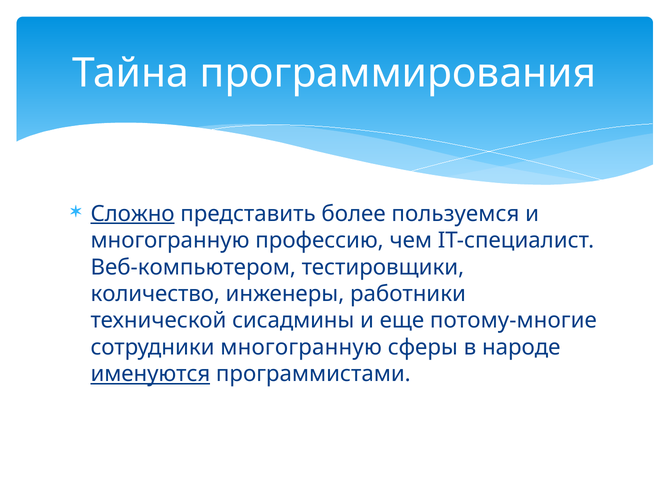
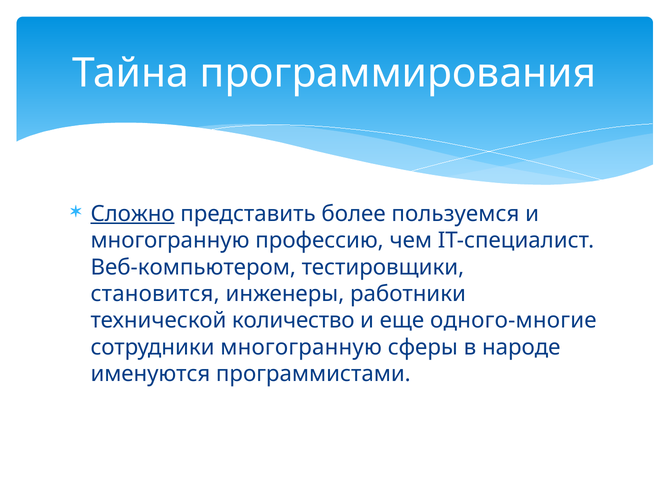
количество: количество -> становится
сисадмины: сисадмины -> количество
потому-многие: потому-многие -> одного-многие
именуются underline: present -> none
